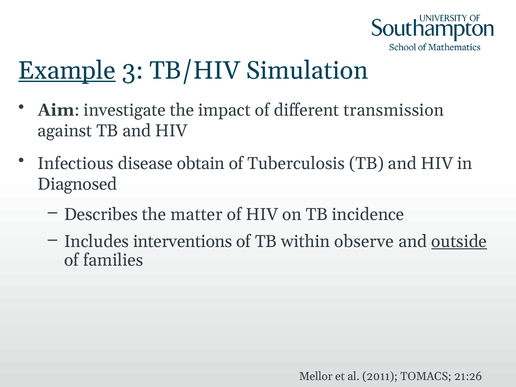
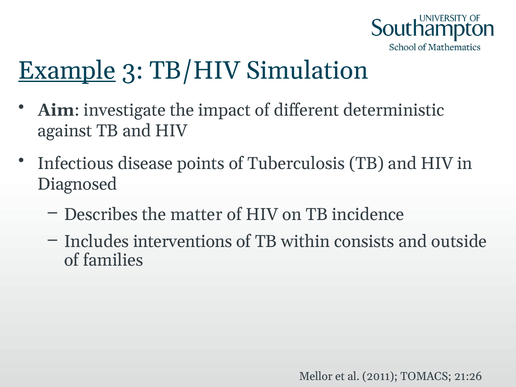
transmission: transmission -> deterministic
obtain: obtain -> points
observe: observe -> consists
outside underline: present -> none
